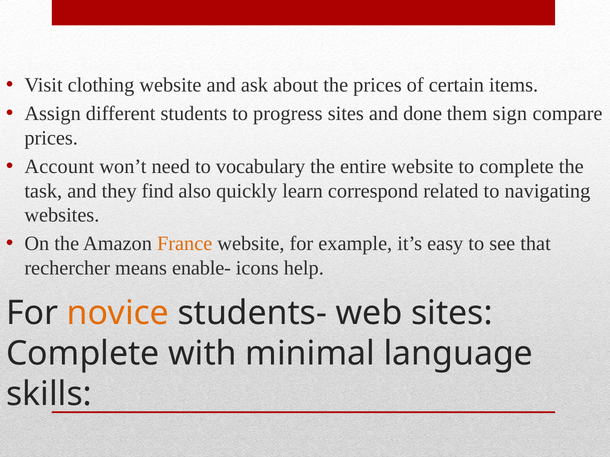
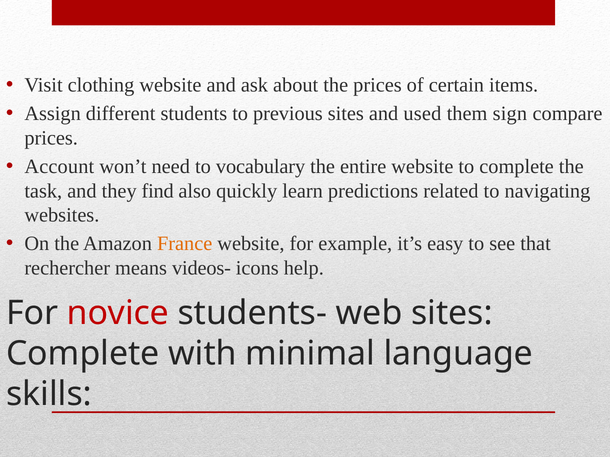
progress: progress -> previous
done: done -> used
correspond: correspond -> predictions
enable-: enable- -> videos-
novice colour: orange -> red
